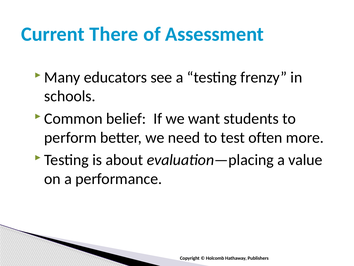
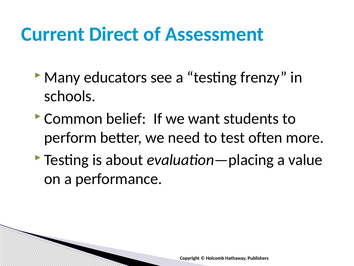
There: There -> Direct
